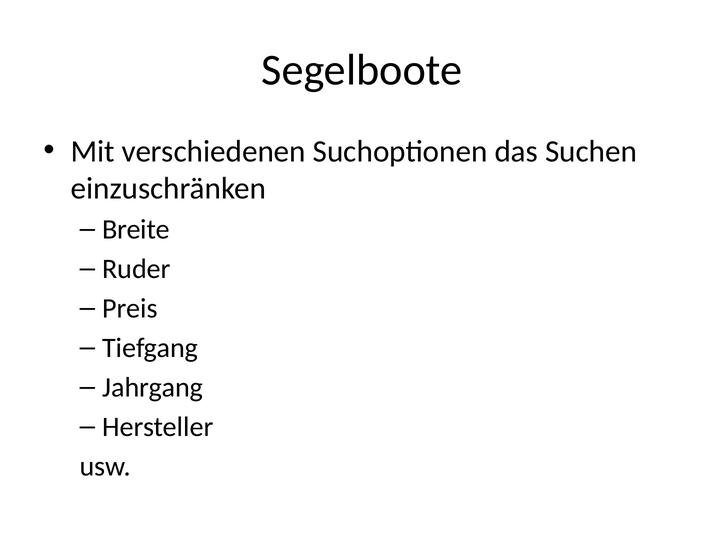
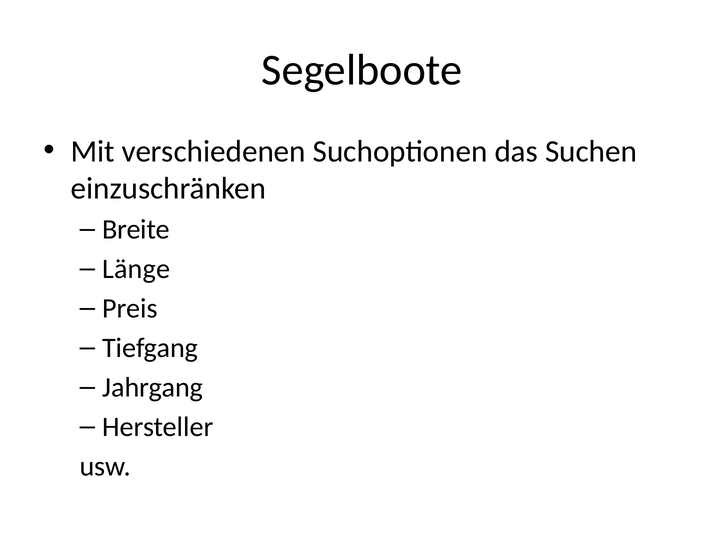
Ruder: Ruder -> Länge
